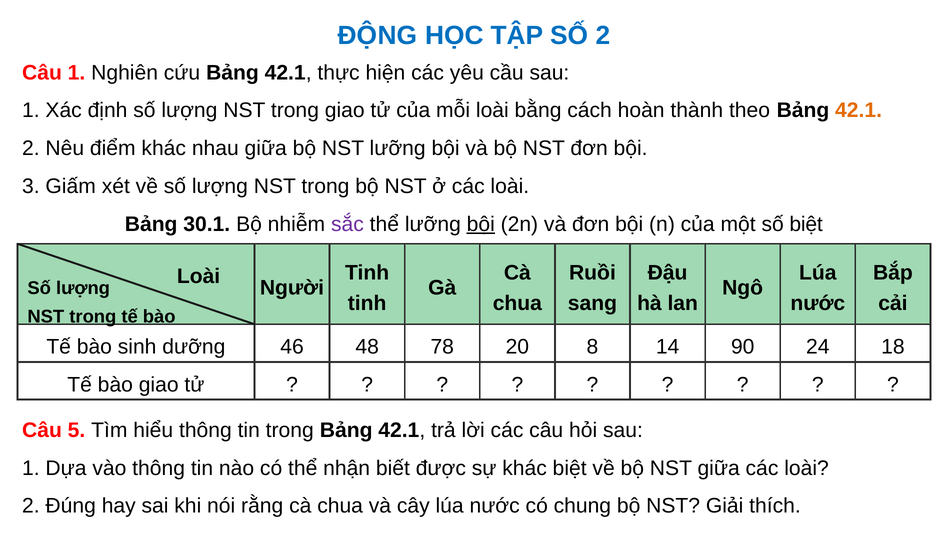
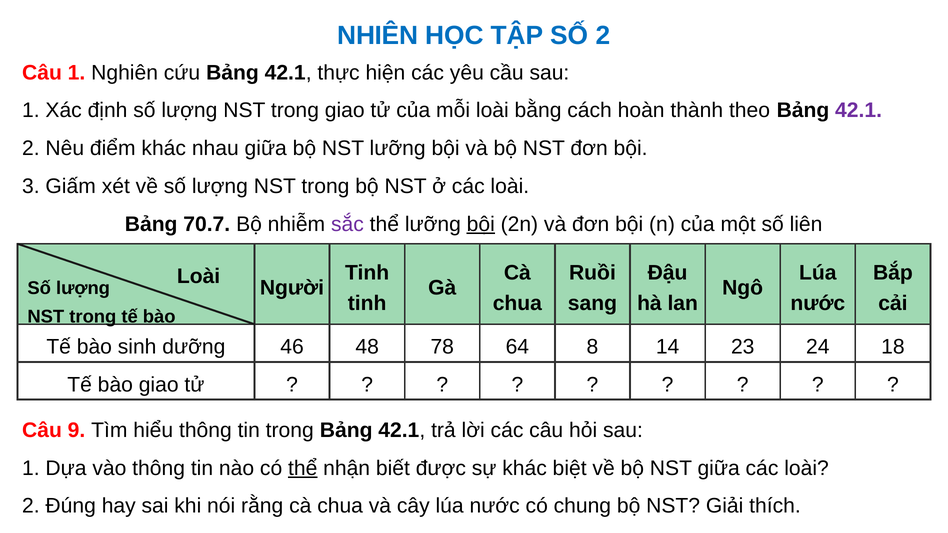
ĐỘNG: ĐỘNG -> NHIÊN
42.1 at (859, 111) colour: orange -> purple
30.1: 30.1 -> 70.7
số biệt: biệt -> liên
20: 20 -> 64
90: 90 -> 23
5: 5 -> 9
thể at (303, 468) underline: none -> present
